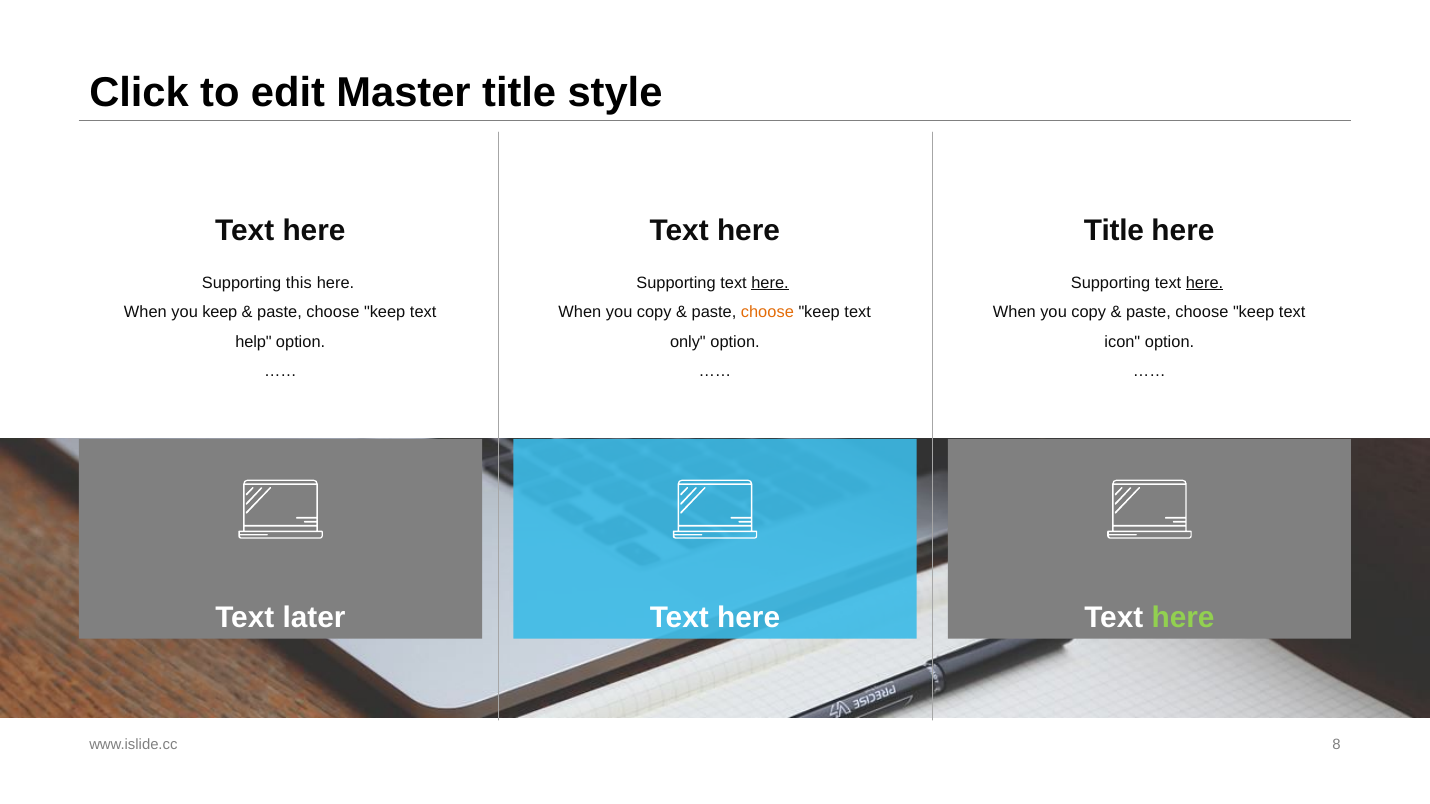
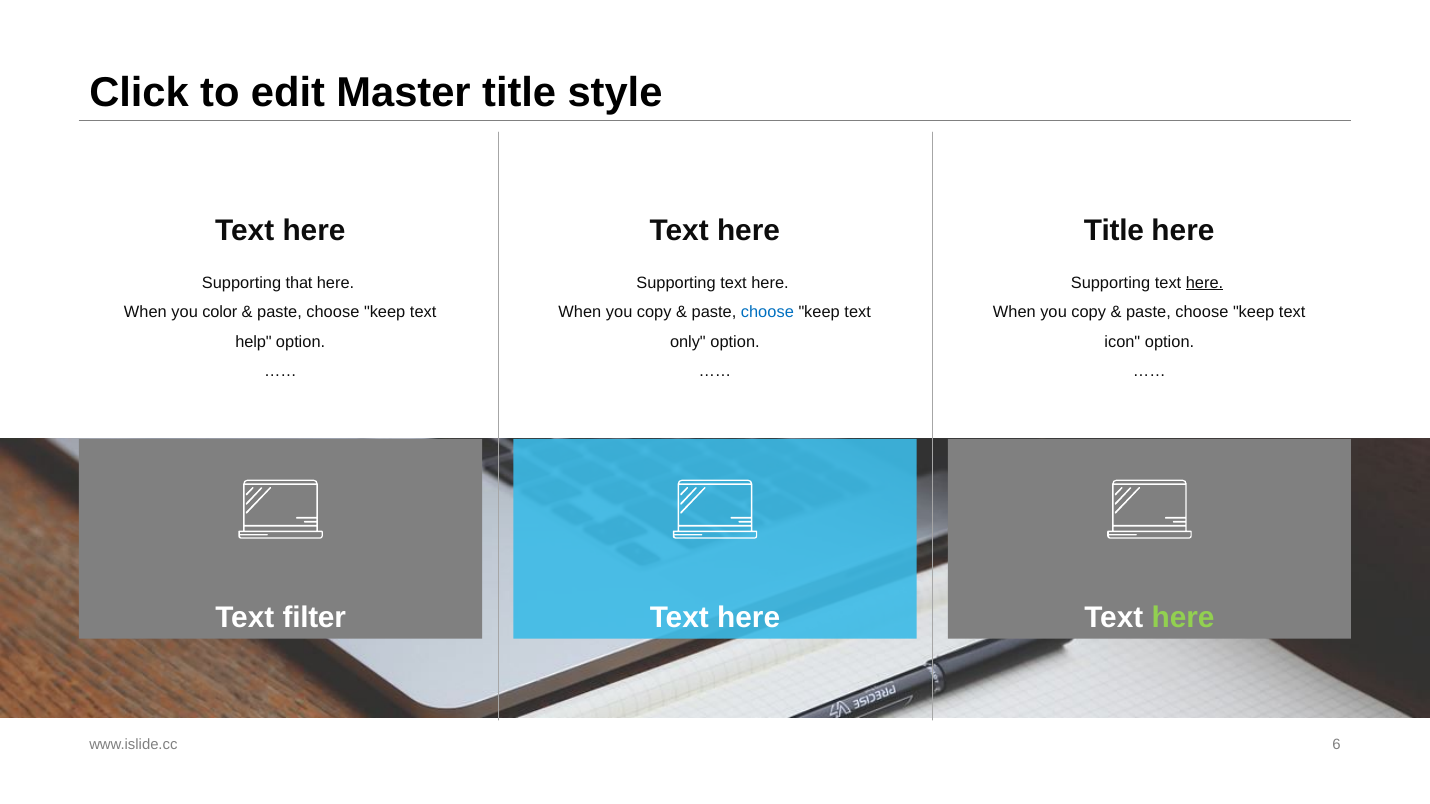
this: this -> that
here at (770, 283) underline: present -> none
you keep: keep -> color
choose at (767, 312) colour: orange -> blue
later: later -> filter
8: 8 -> 6
